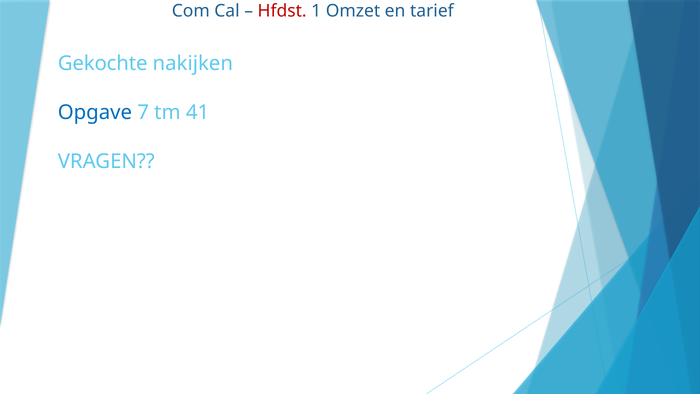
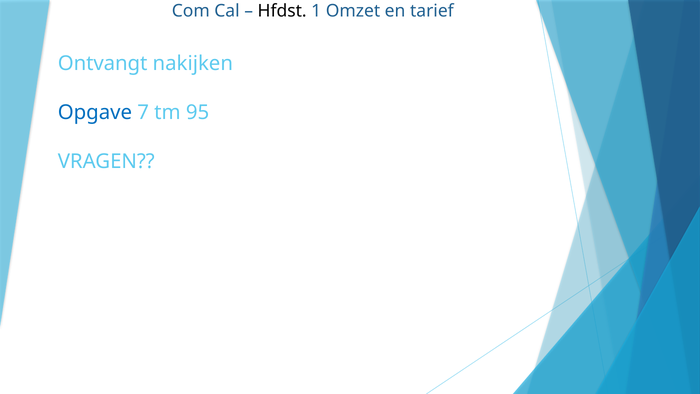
Hfdst colour: red -> black
Gekochte: Gekochte -> Ontvangt
41: 41 -> 95
